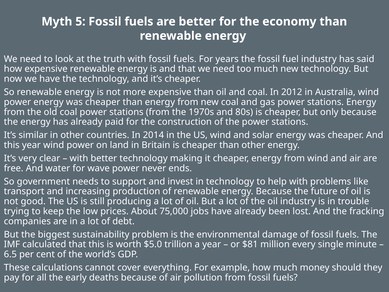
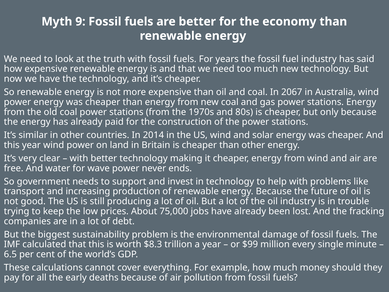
5: 5 -> 9
2012: 2012 -> 2067
$5.0: $5.0 -> $8.3
$81: $81 -> $99
